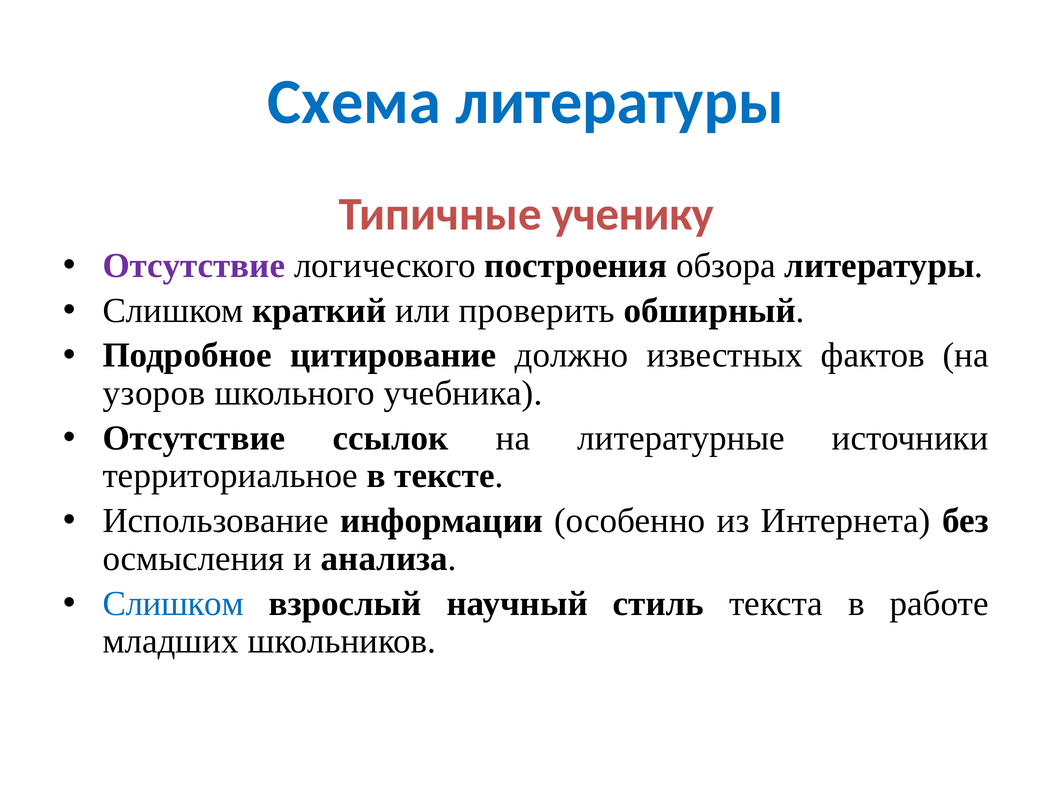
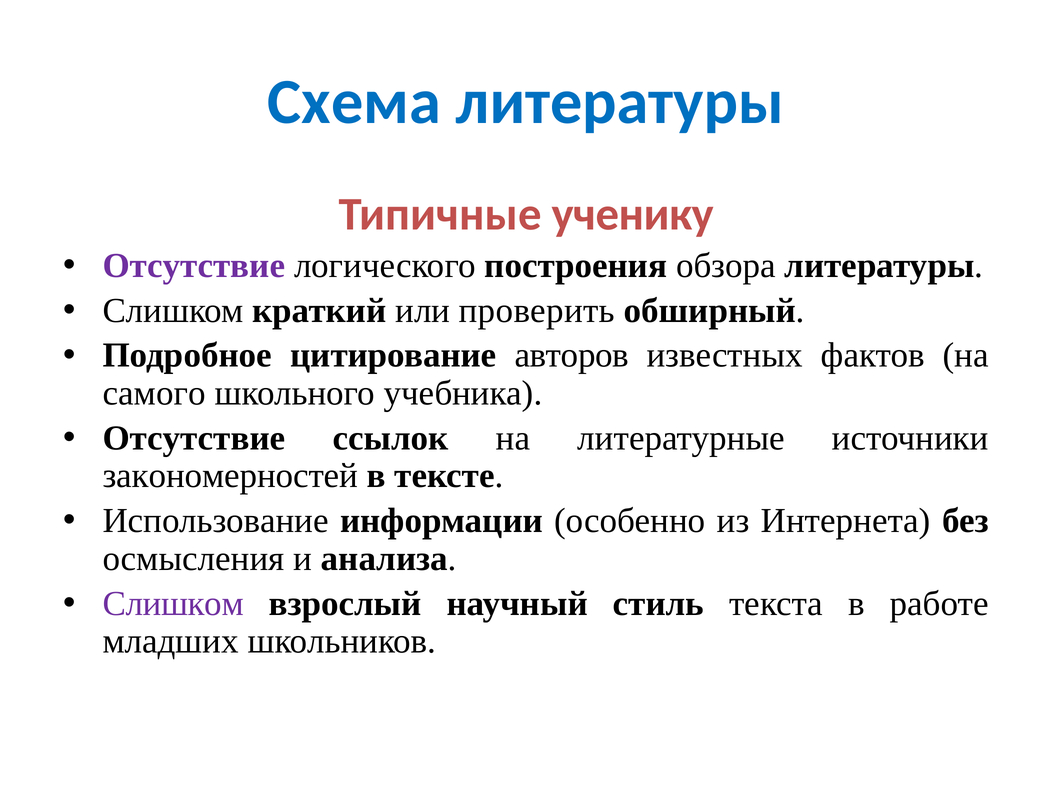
должно: должно -> авторов
узоров: узоров -> самого
территориальное: территориальное -> закономерностей
Слишком at (173, 603) colour: blue -> purple
